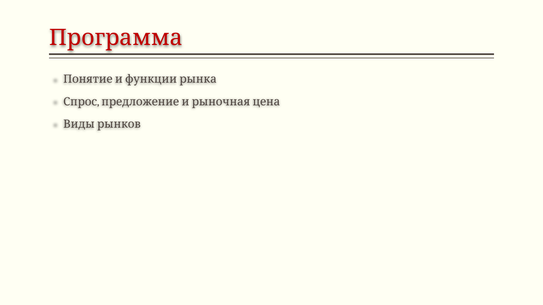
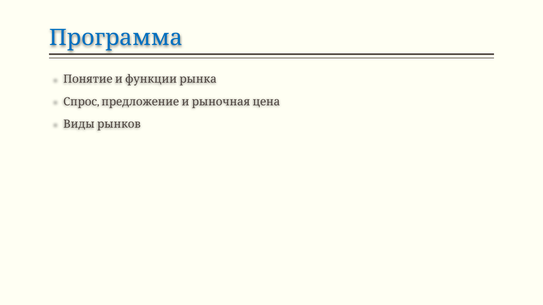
Программа colour: red -> blue
